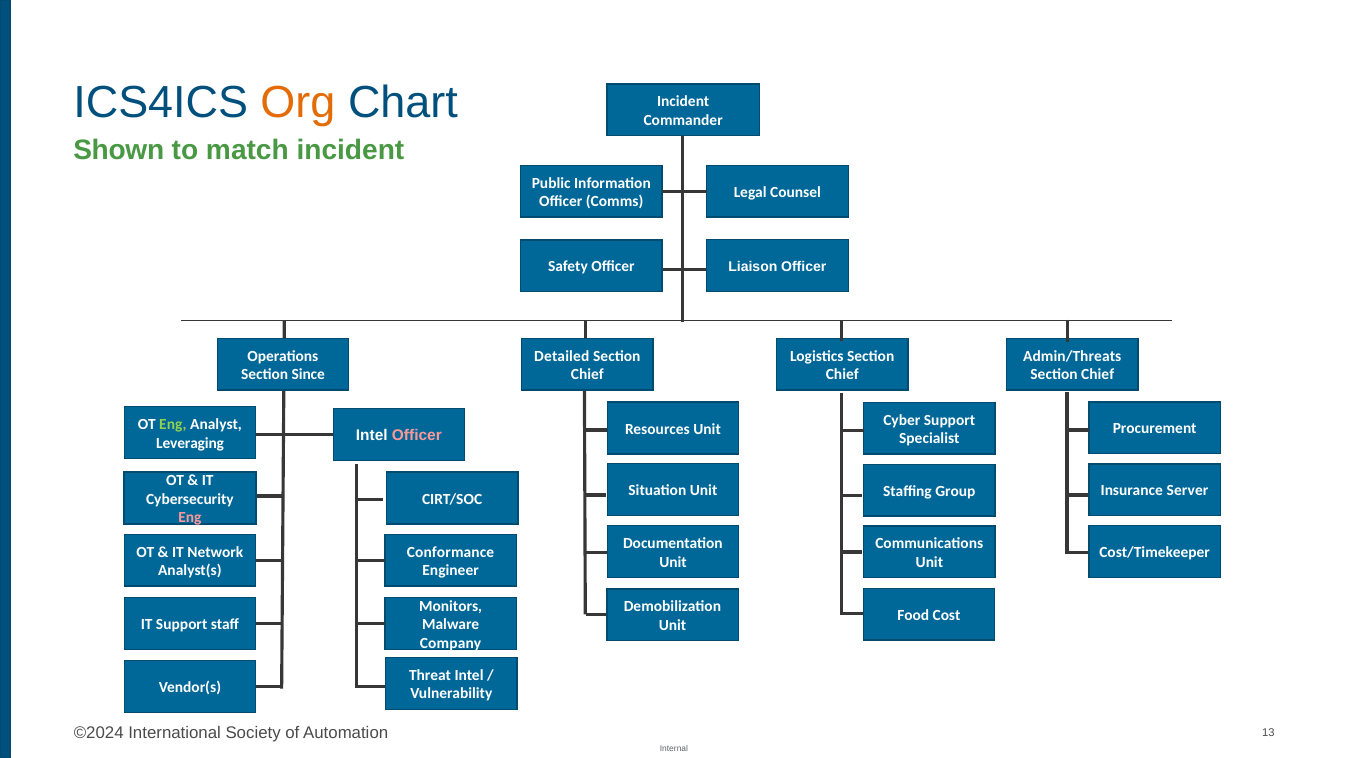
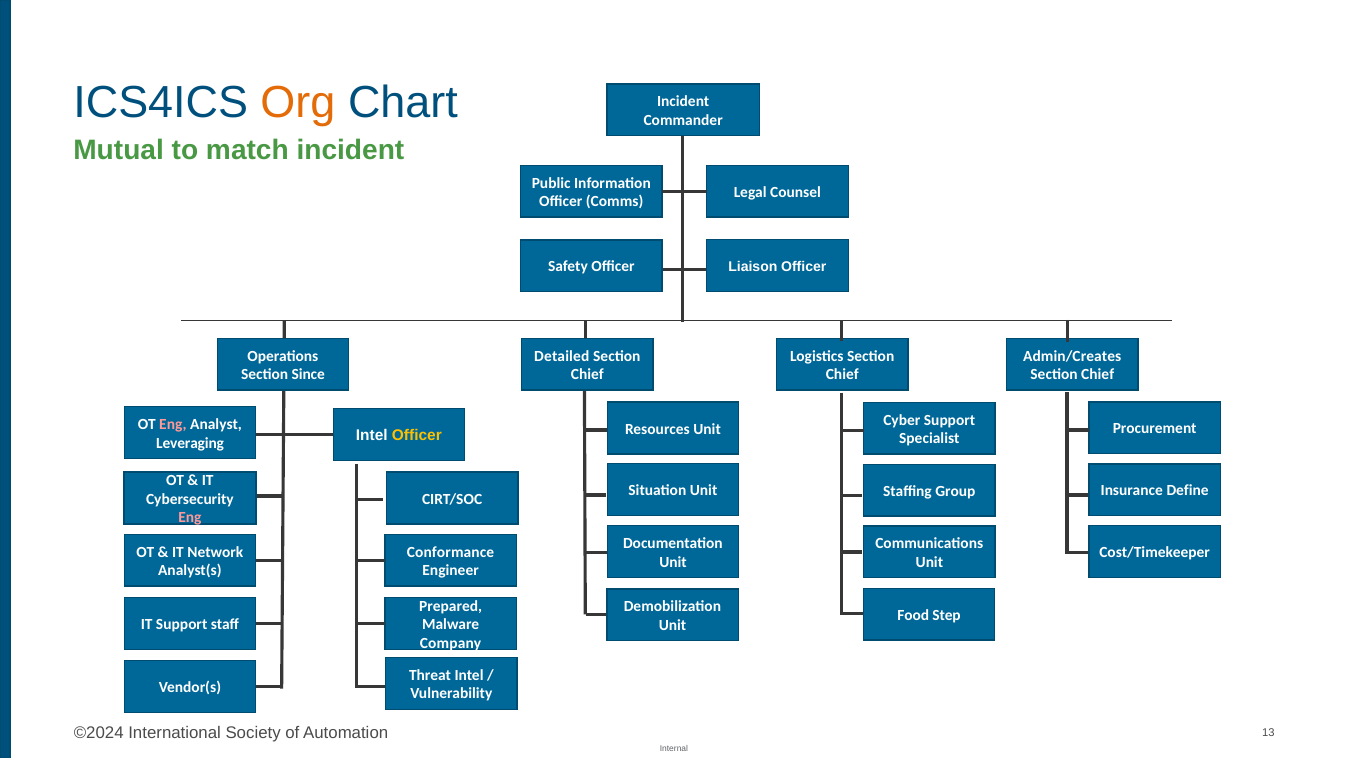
Shown: Shown -> Mutual
Admin/Threats: Admin/Threats -> Admin/Creates
Eng at (173, 425) colour: light green -> pink
Officer at (417, 436) colour: pink -> yellow
Server: Server -> Define
Monitors: Monitors -> Prepared
Cost: Cost -> Step
